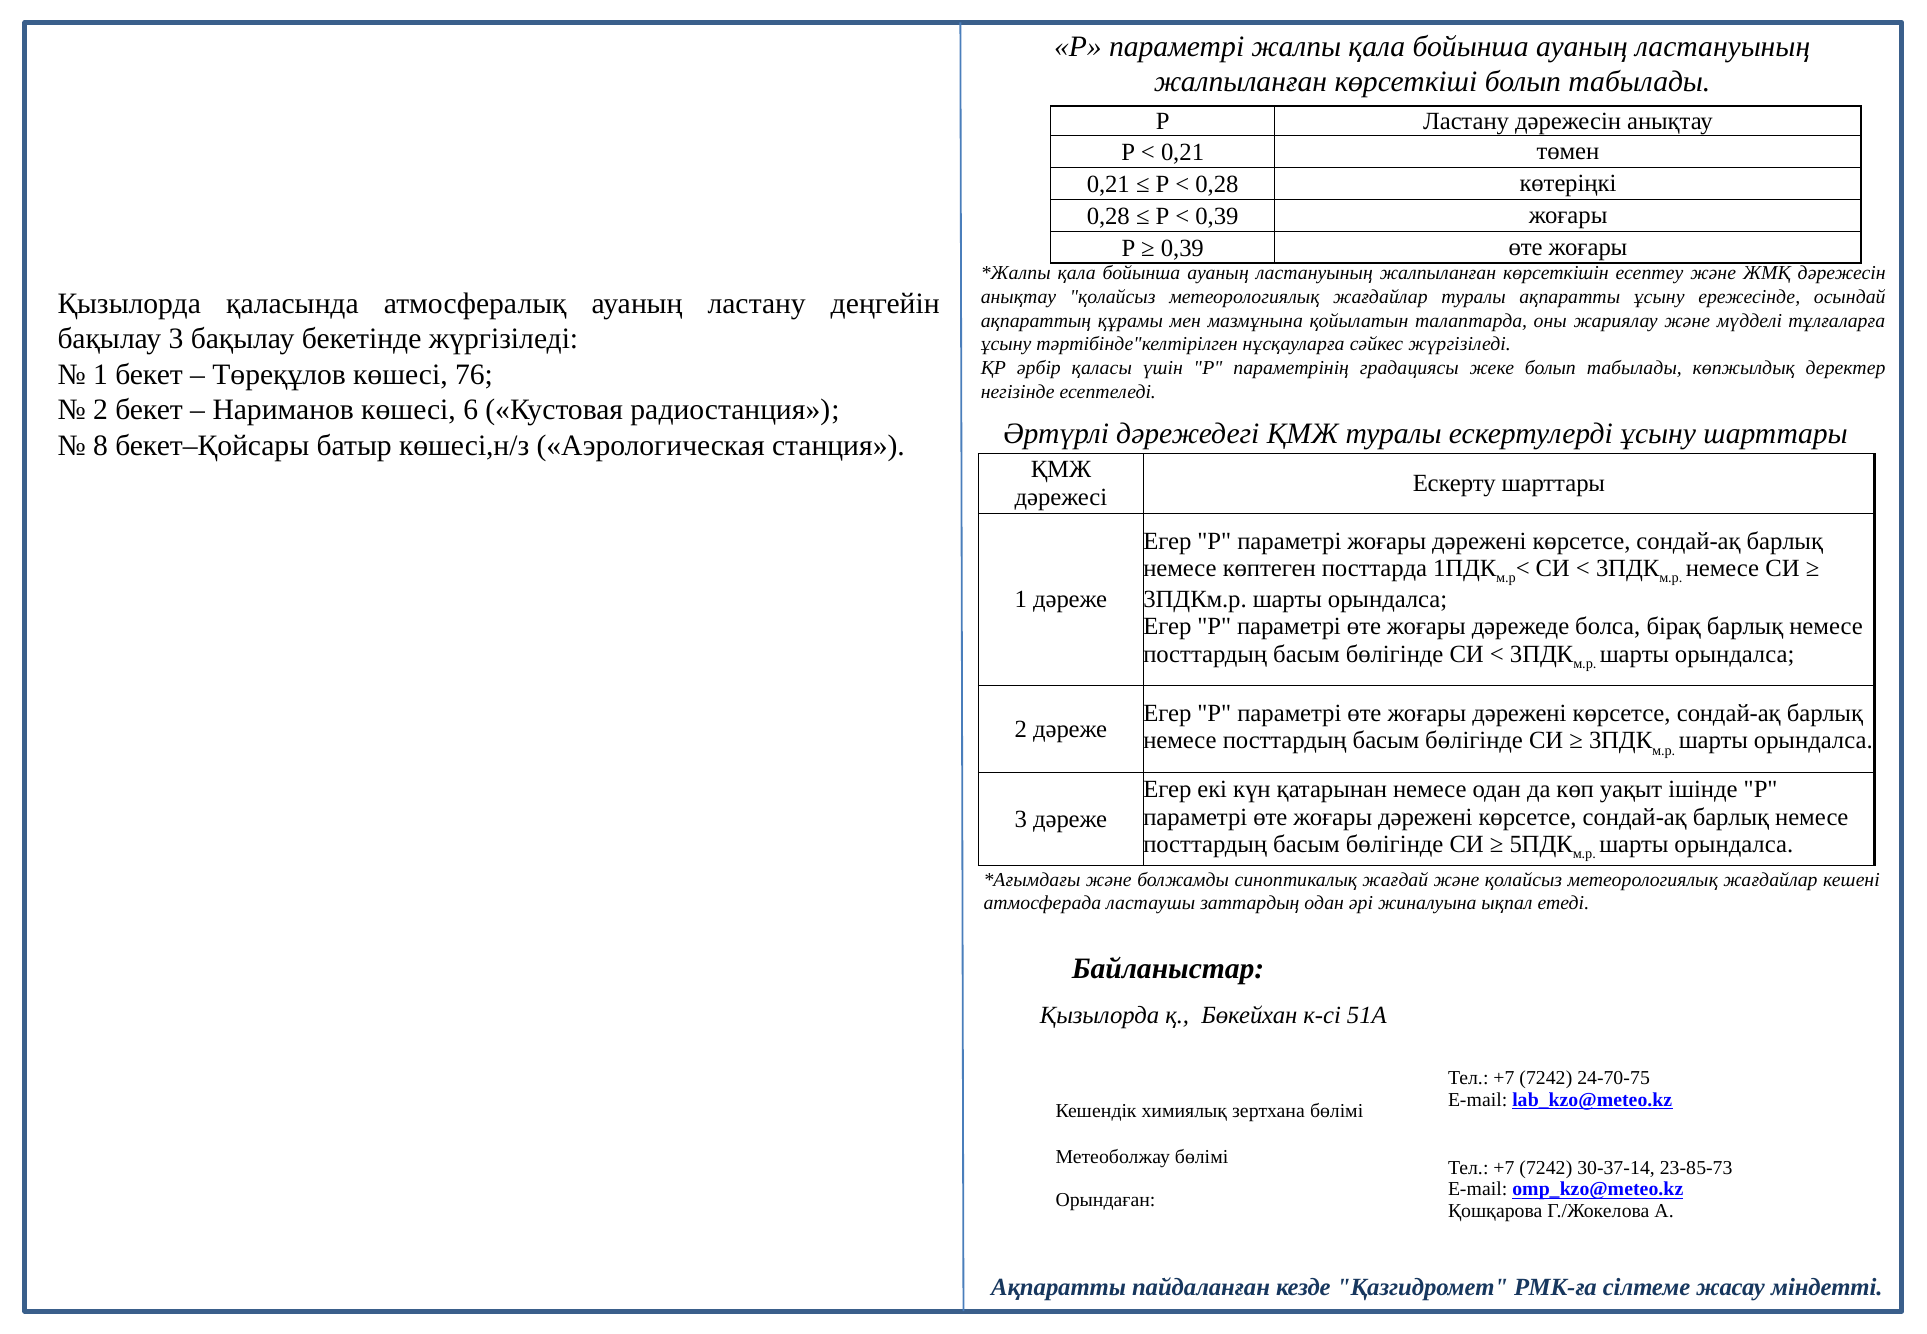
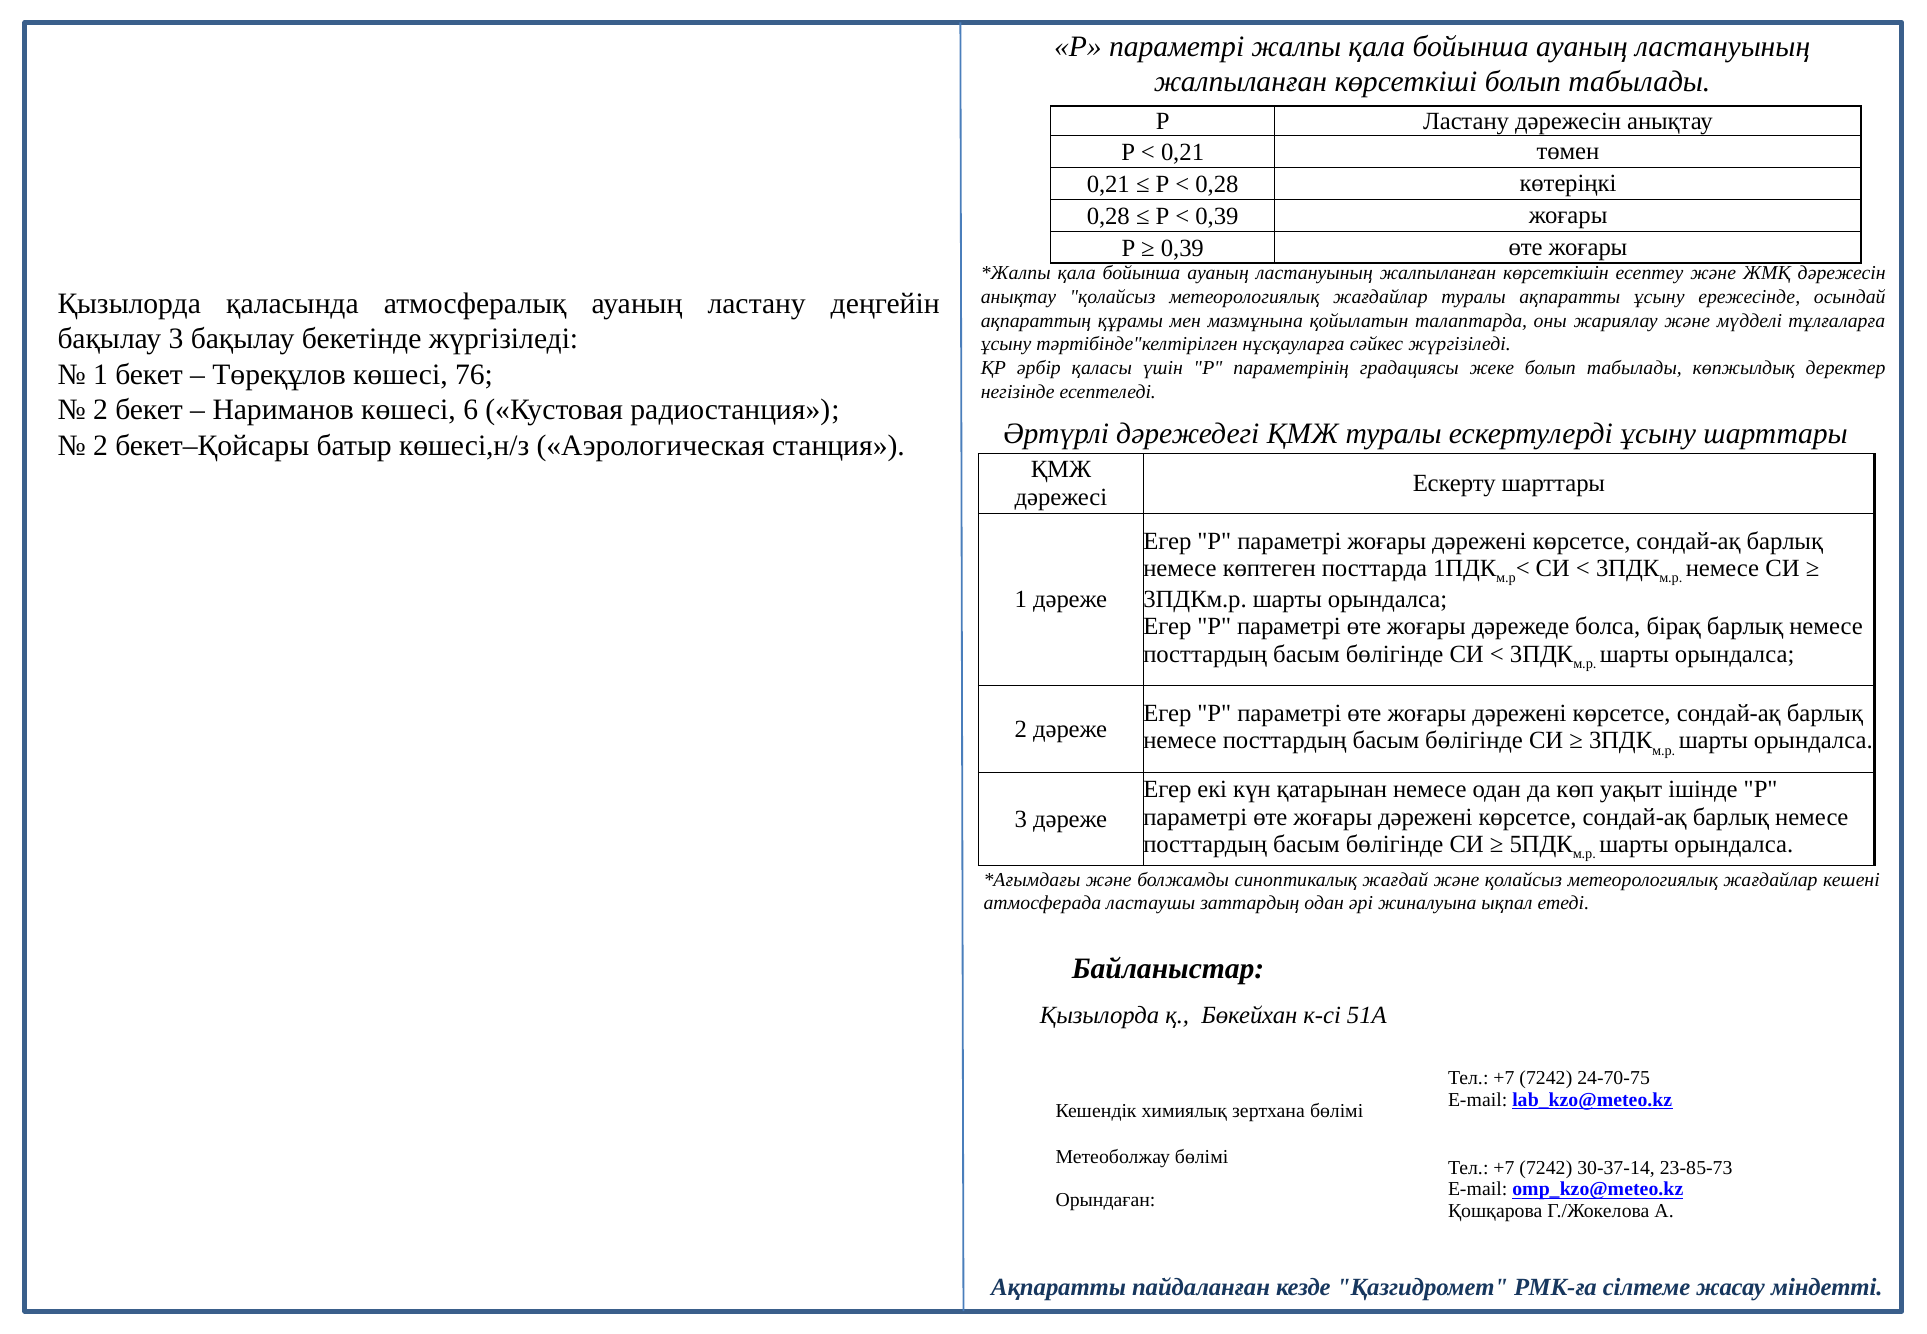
8 at (101, 446): 8 -> 2
